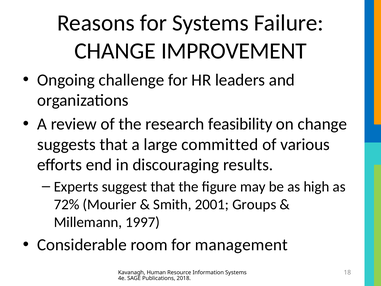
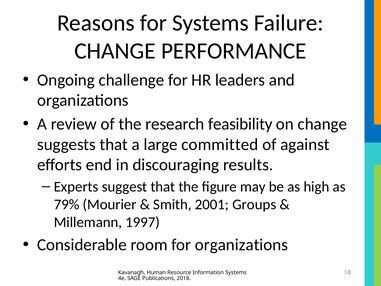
IMPROVEMENT: IMPROVEMENT -> PERFORMANCE
various: various -> against
72%: 72% -> 79%
for management: management -> organizations
